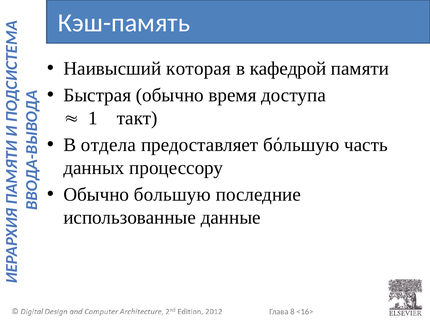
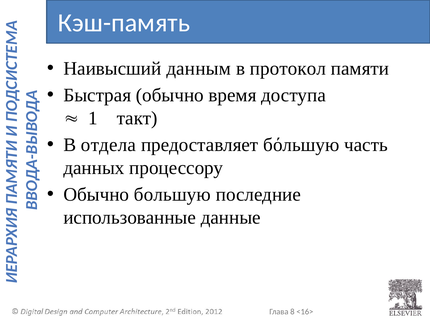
которая: которая -> данным
кафедрой: кафедрой -> протокол
